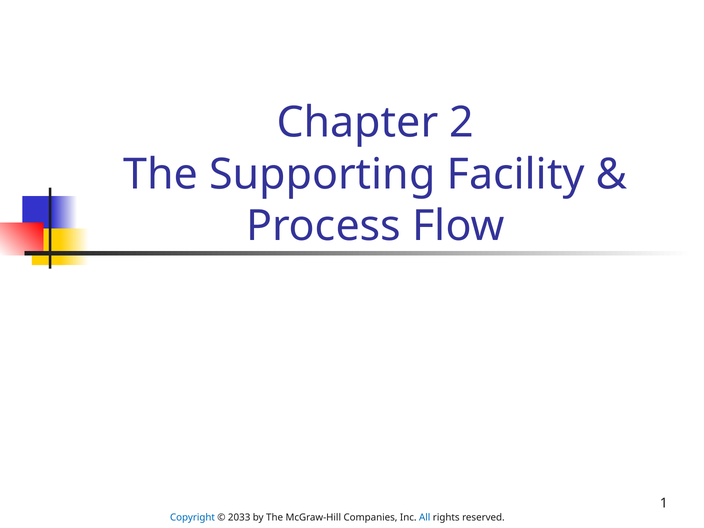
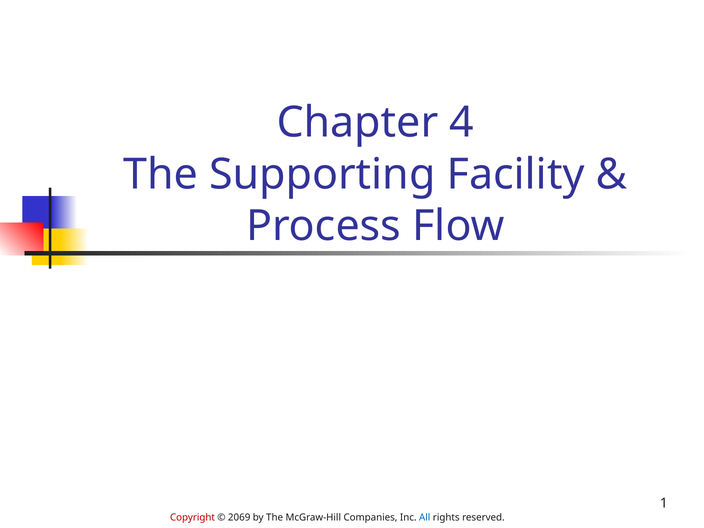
2: 2 -> 4
Copyright colour: blue -> red
2033: 2033 -> 2069
